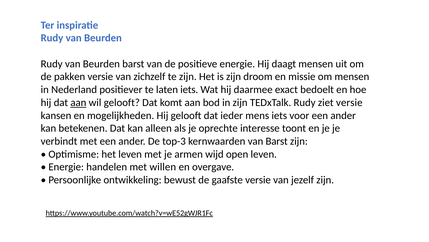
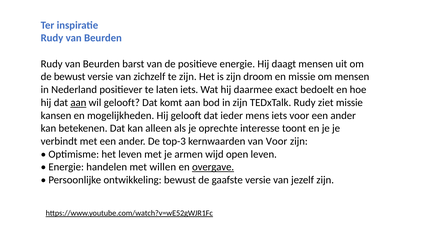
de pakken: pakken -> bewust
ziet versie: versie -> missie
van Barst: Barst -> Voor
overgave underline: none -> present
